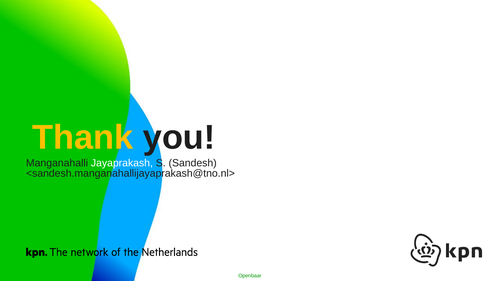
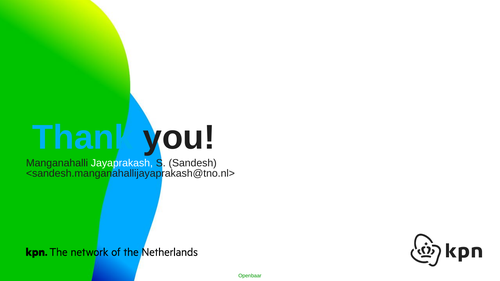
Thank colour: yellow -> light blue
